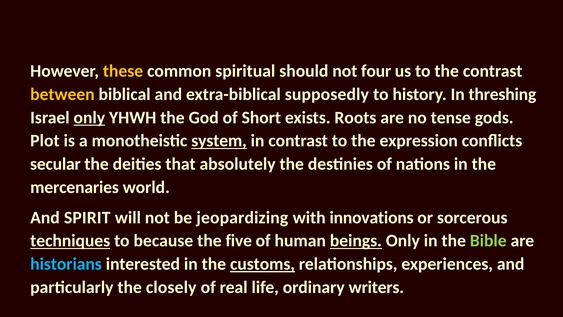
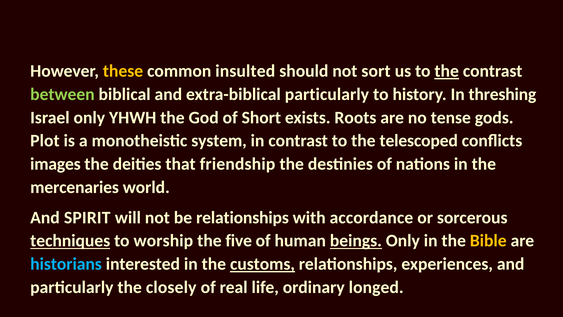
spiritual: spiritual -> insulted
four: four -> sort
the at (447, 71) underline: none -> present
between colour: yellow -> light green
extra-biblical supposedly: supposedly -> particularly
only at (89, 117) underline: present -> none
system underline: present -> none
expression: expression -> telescoped
secular: secular -> images
absolutely: absolutely -> friendship
be jeopardizing: jeopardizing -> relationships
innovations: innovations -> accordance
because: because -> worship
Bible colour: light green -> yellow
writers: writers -> longed
